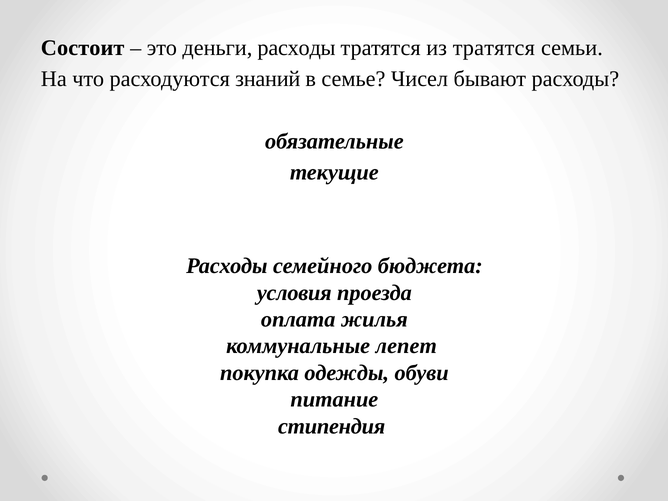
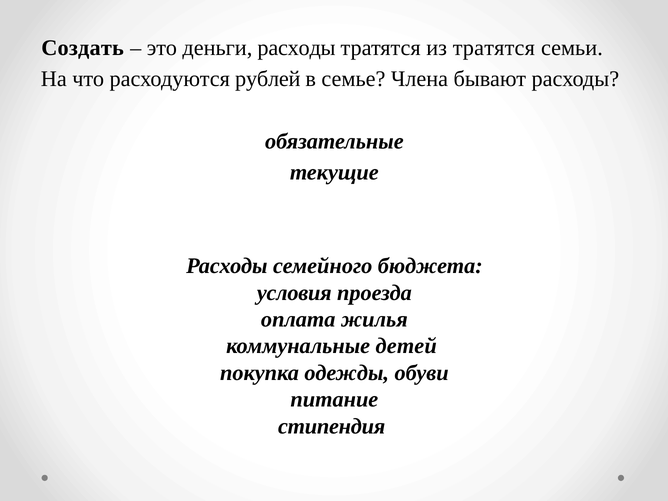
Состоит: Состоит -> Создать
знаний: знаний -> рублей
Чисел: Чисел -> Члена
лепет: лепет -> детей
